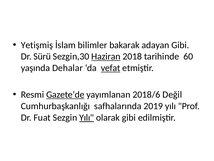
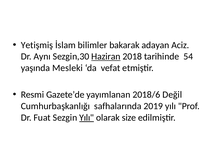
adayan Gibi: Gibi -> Aciz
Sürü: Sürü -> Aynı
60: 60 -> 54
Dehalar: Dehalar -> Mesleki
vefat underline: present -> none
Gazete’de underline: present -> none
olarak gibi: gibi -> size
